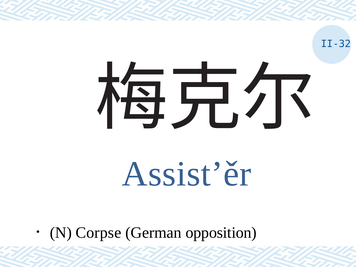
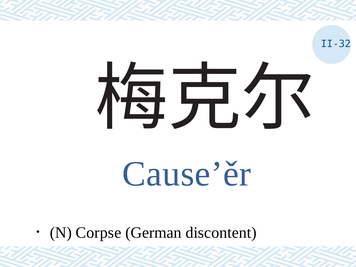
Assist’ěr: Assist’ěr -> Cause’ěr
opposition: opposition -> discontent
